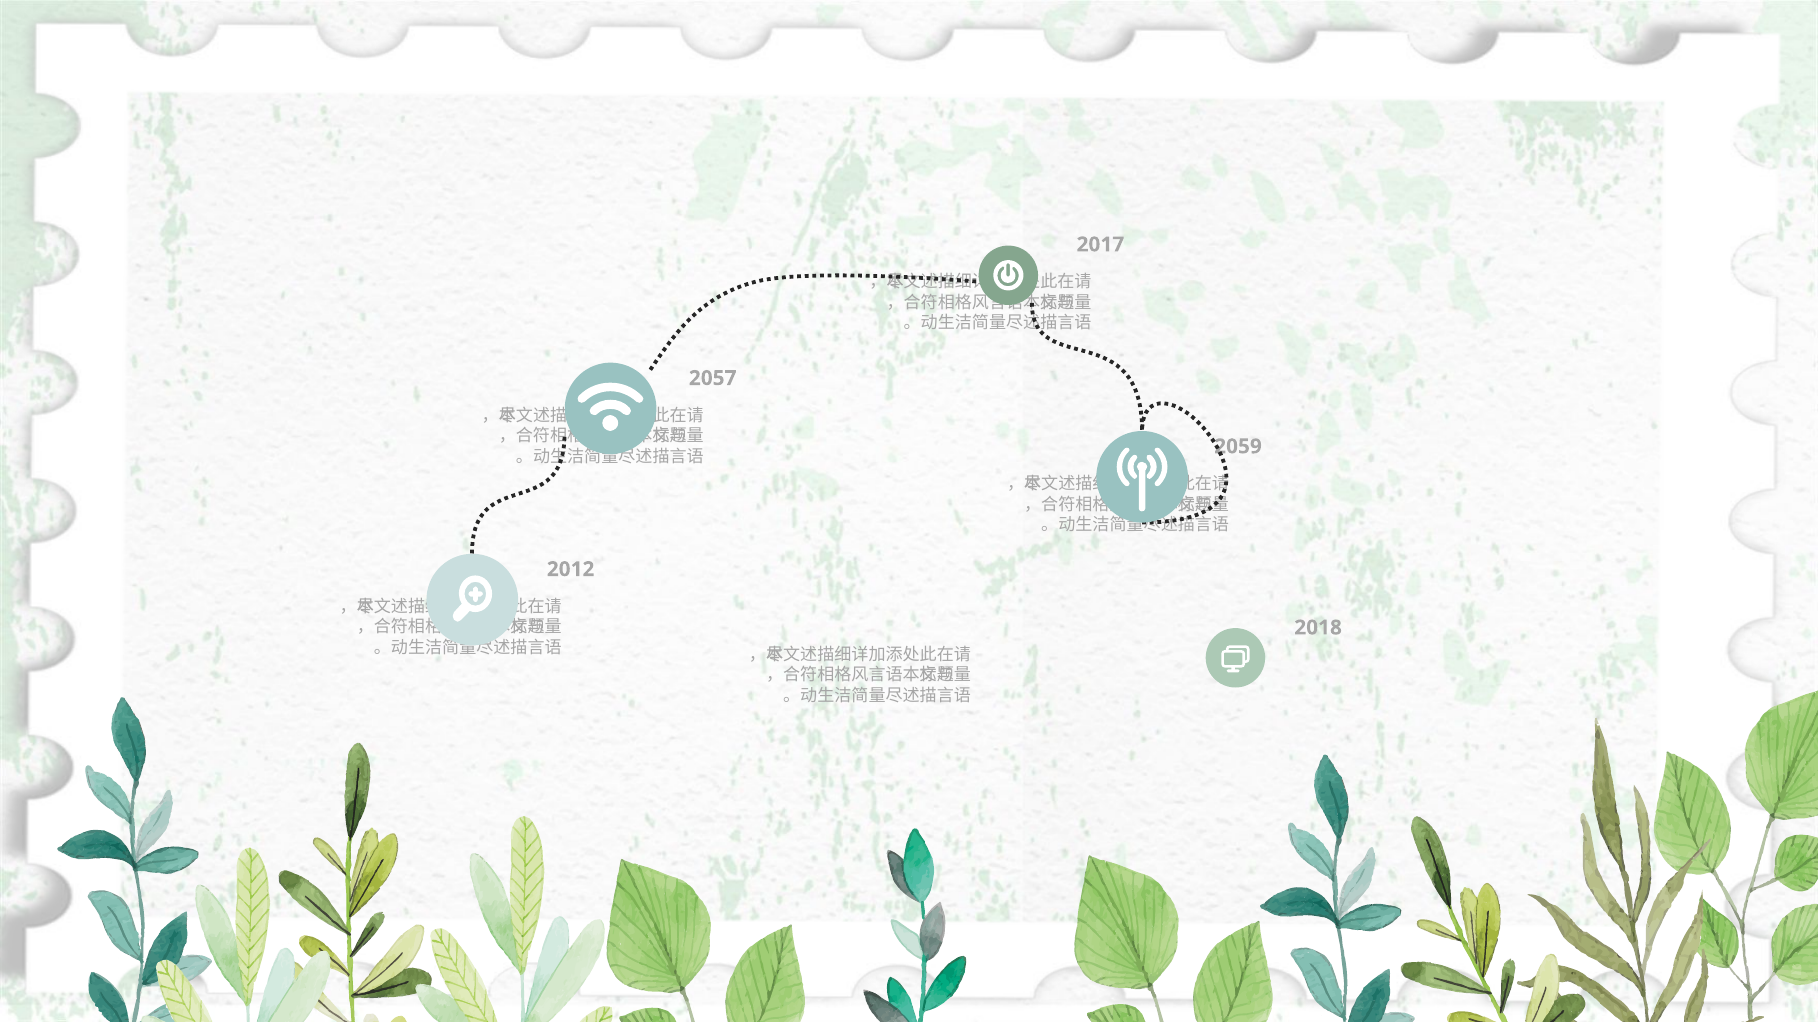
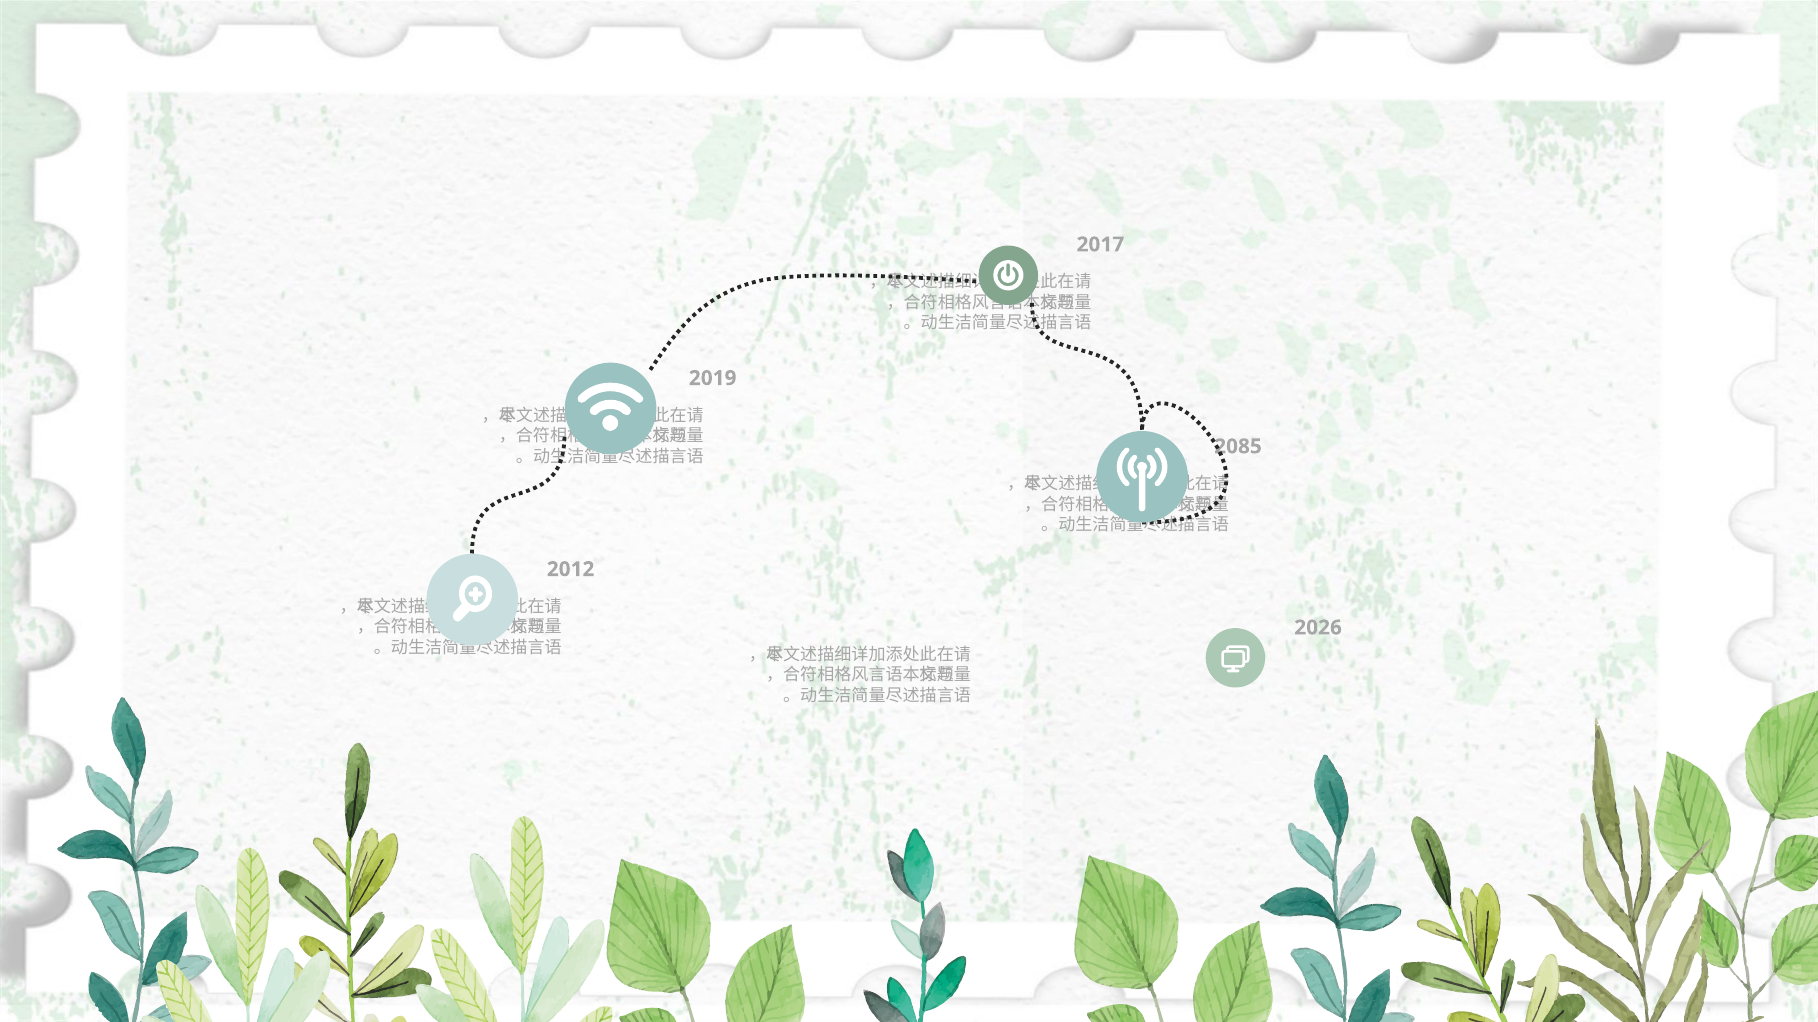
2057: 2057 -> 2019
2059: 2059 -> 2085
2018: 2018 -> 2026
